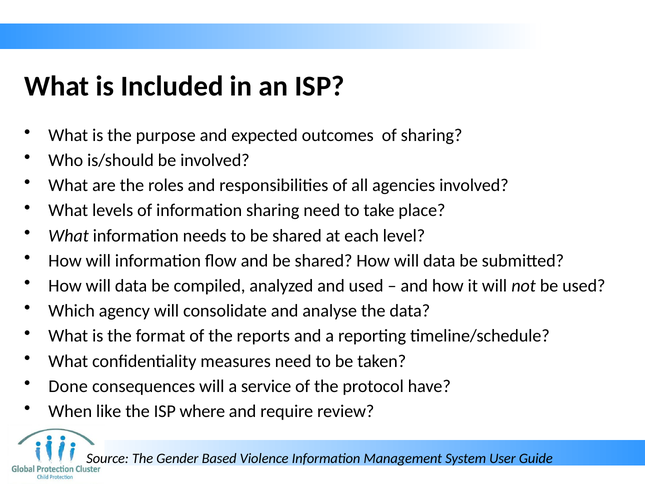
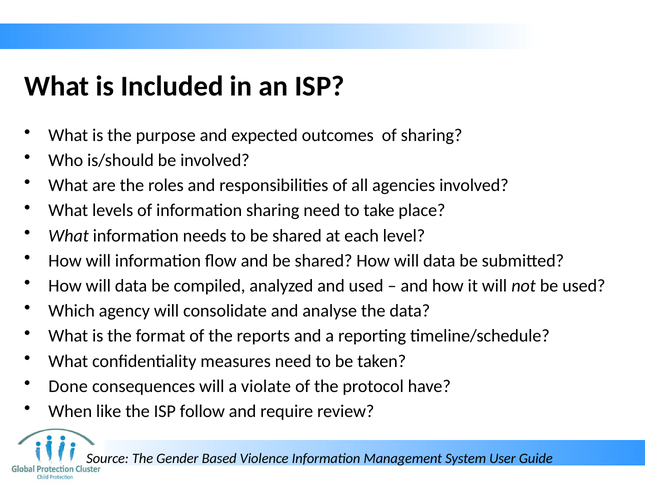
service: service -> violate
where: where -> follow
